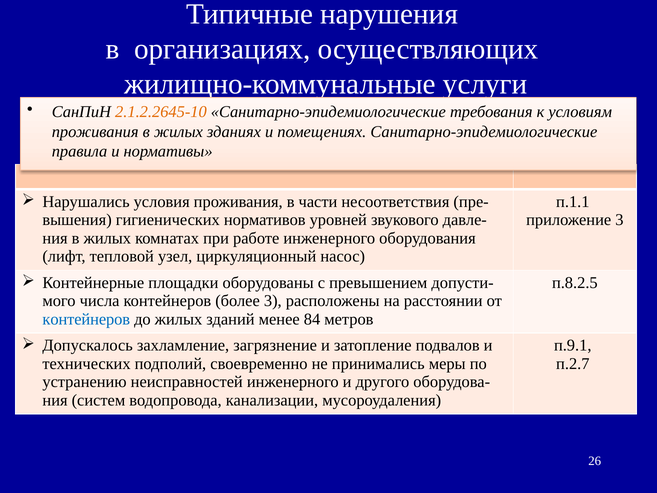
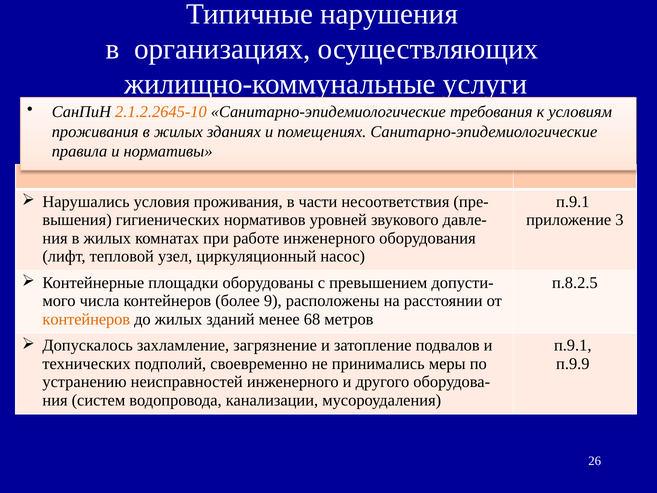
п.1.1 at (573, 202): п.1.1 -> п.9.1
более 3: 3 -> 9
контейнеров at (86, 319) colour: blue -> orange
84: 84 -> 68
п.2.7: п.2.7 -> п.9.9
